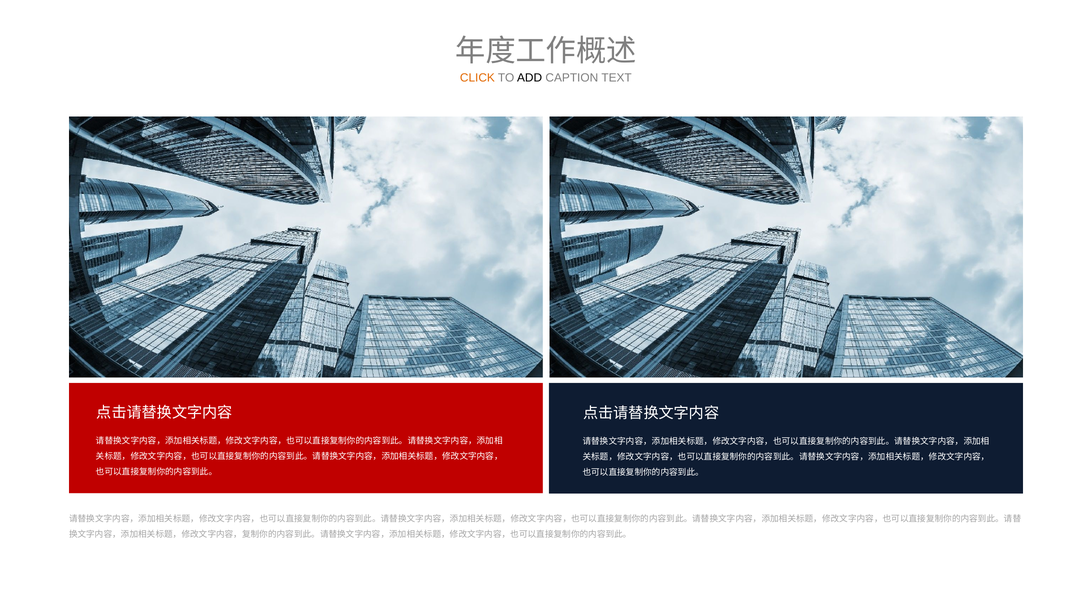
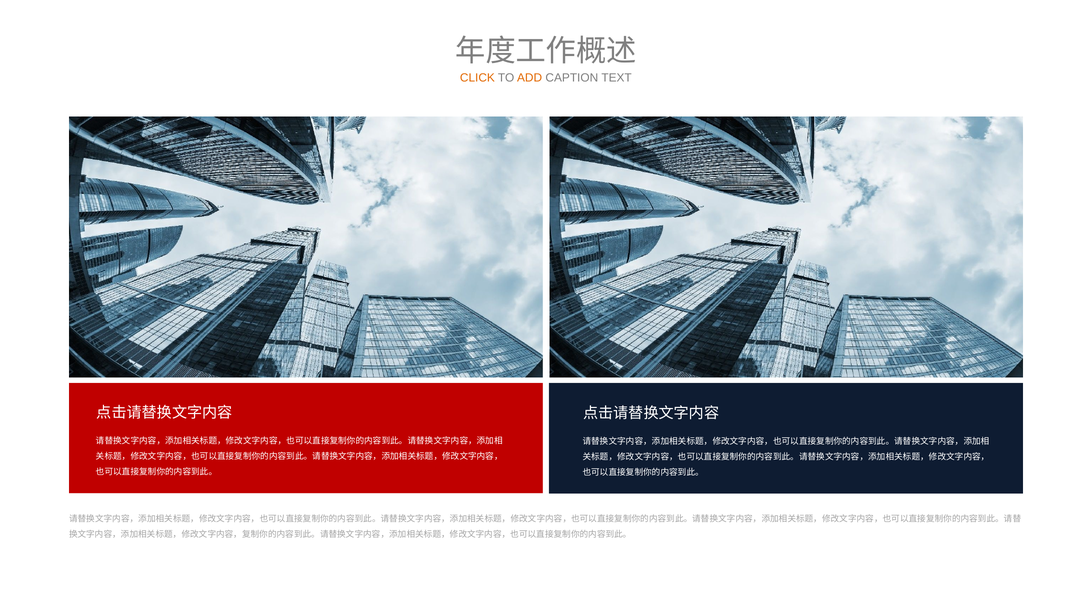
ADD colour: black -> orange
